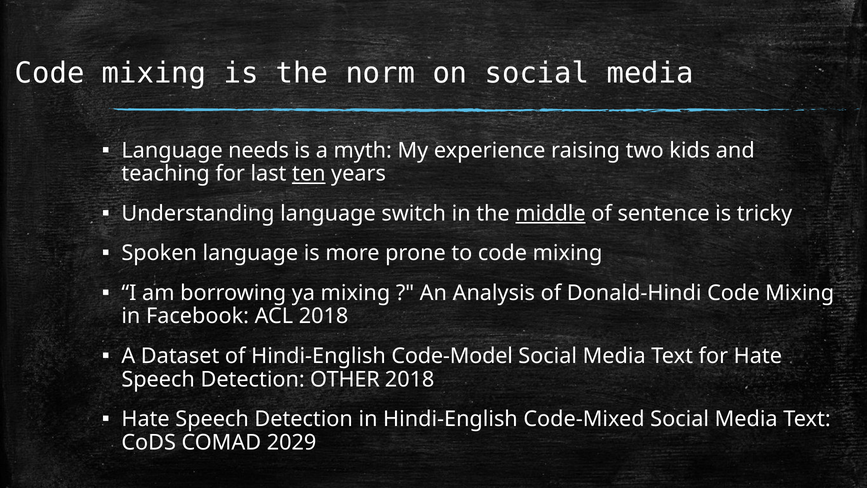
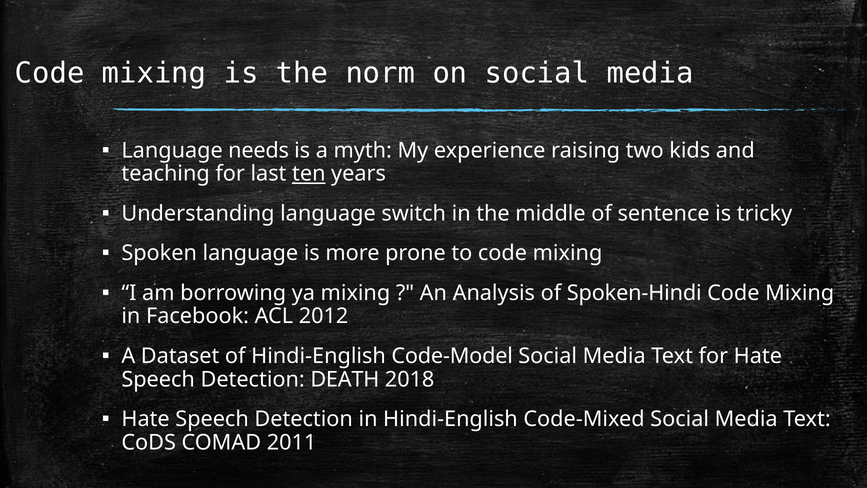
middle underline: present -> none
Donald-Hindi: Donald-Hindi -> Spoken-Hindi
ACL 2018: 2018 -> 2012
OTHER: OTHER -> DEATH
2029: 2029 -> 2011
